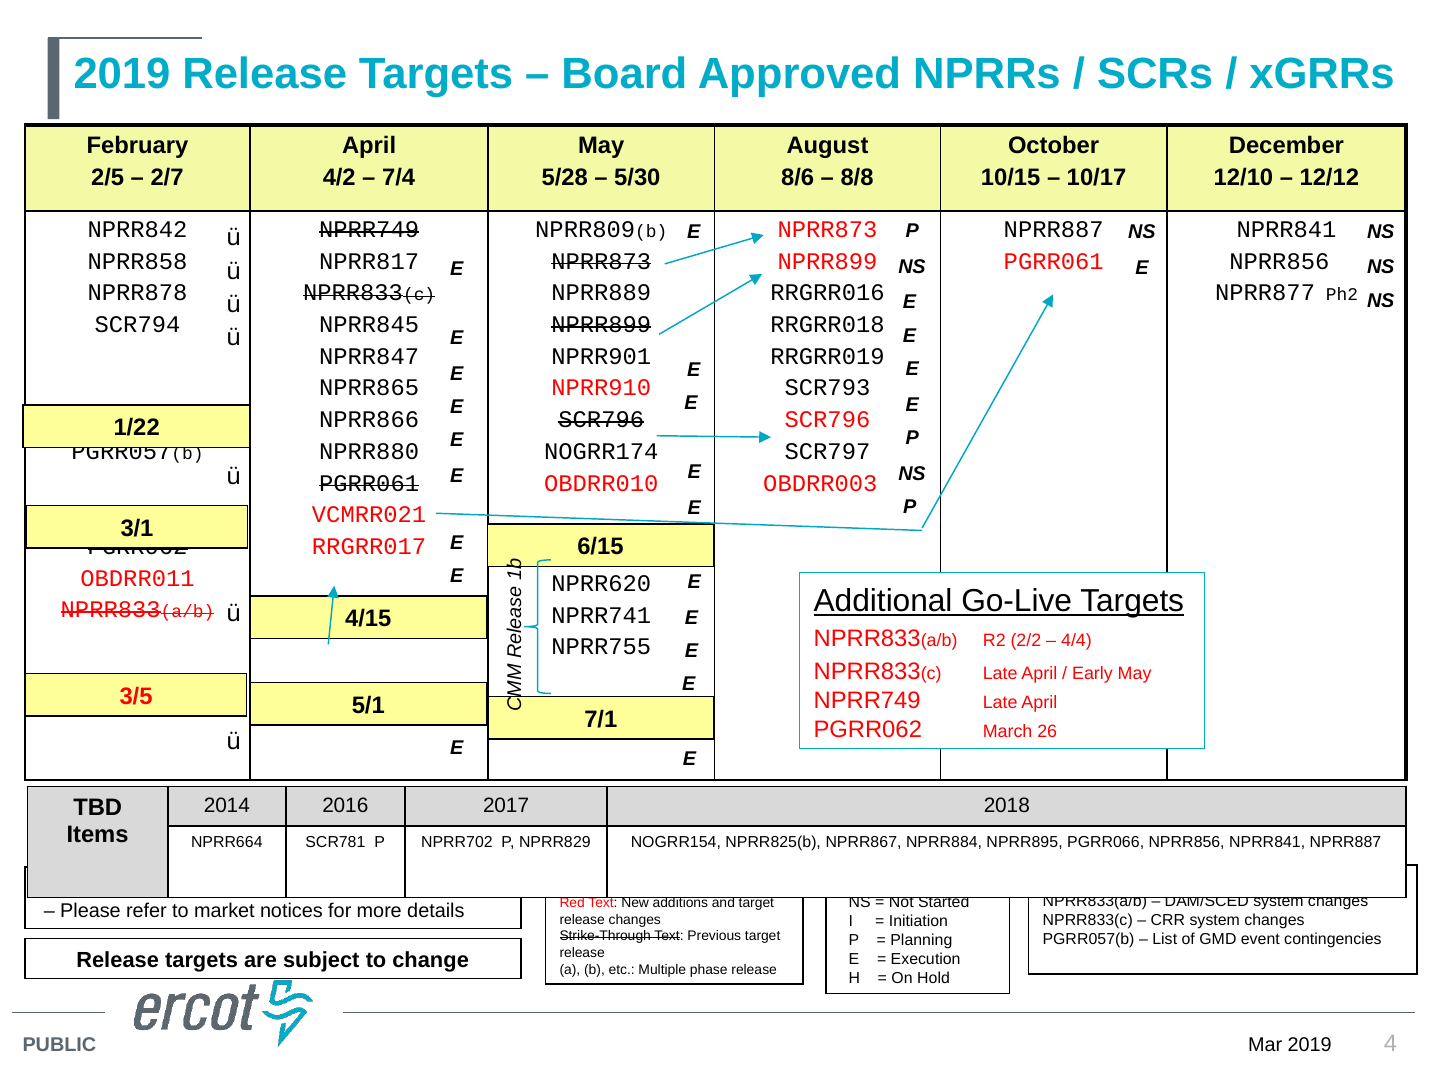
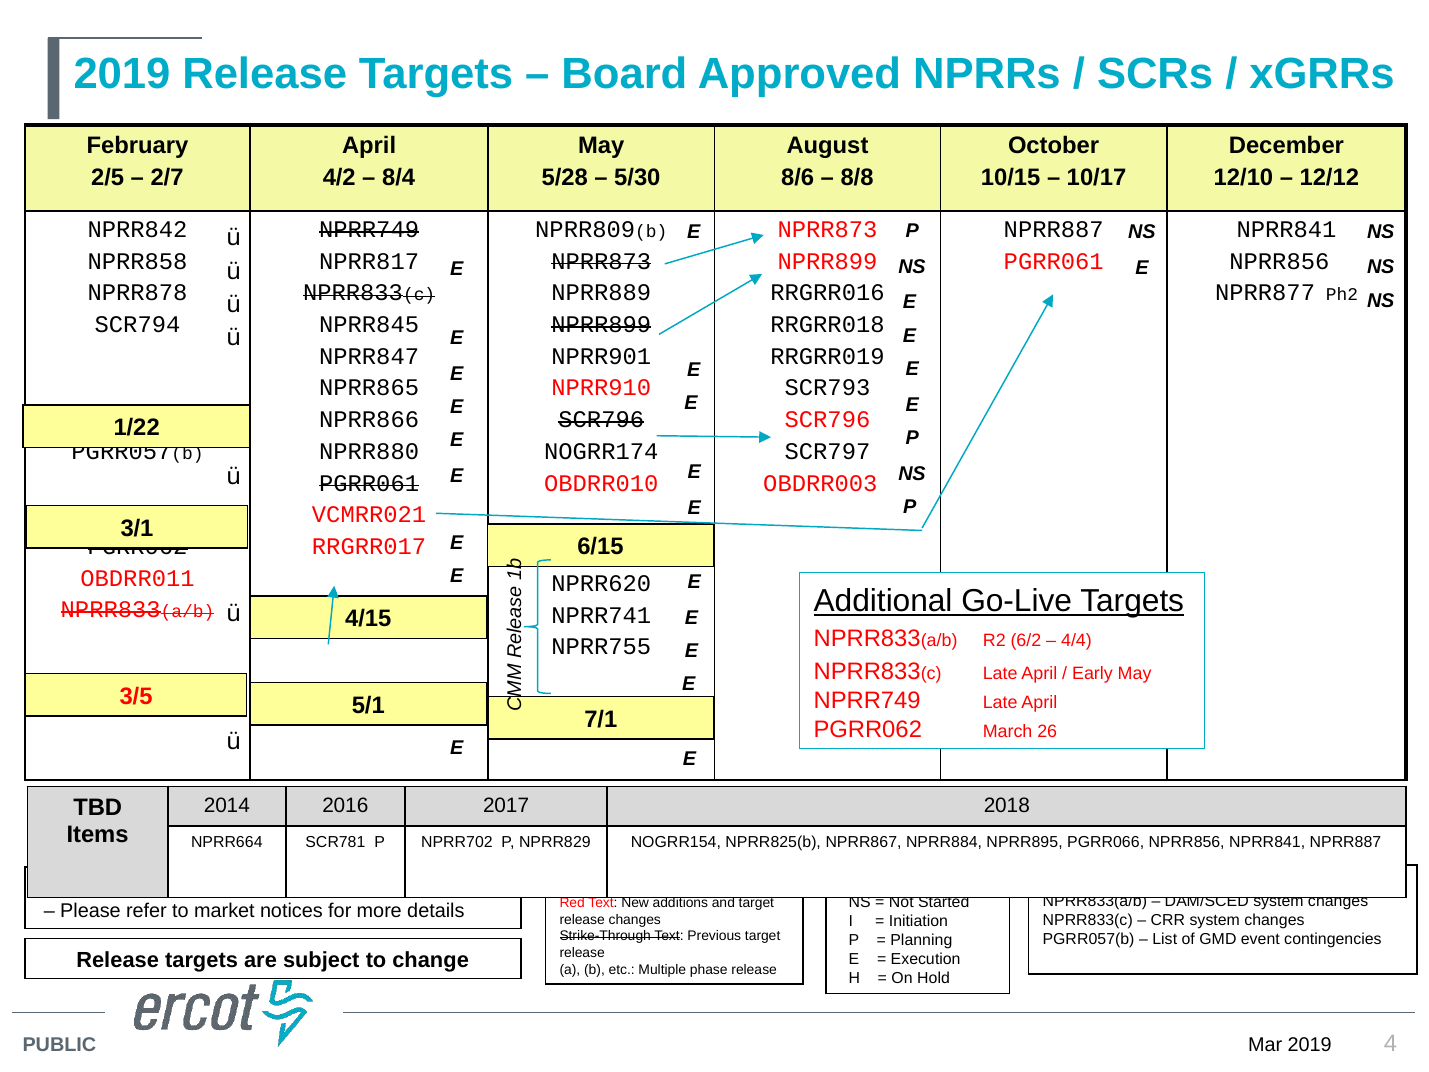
7/4: 7/4 -> 8/4
2/2: 2/2 -> 6/2
